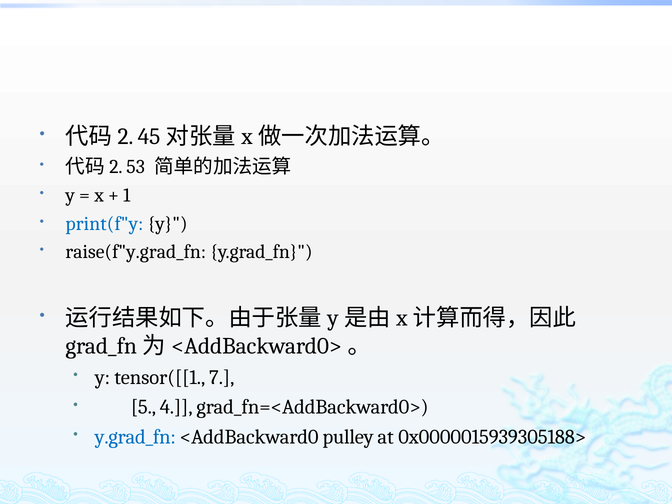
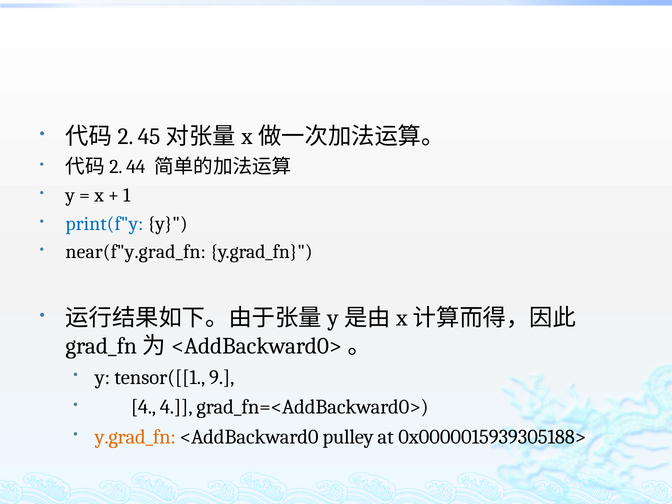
53: 53 -> 44
raise(f"y.grad_fn: raise(f"y.grad_fn -> near(f"y.grad_fn
7: 7 -> 9
5 at (143, 407): 5 -> 4
y.grad_fn at (135, 437) colour: blue -> orange
